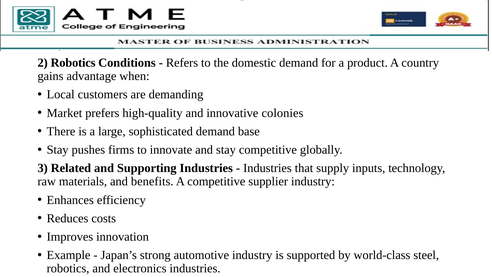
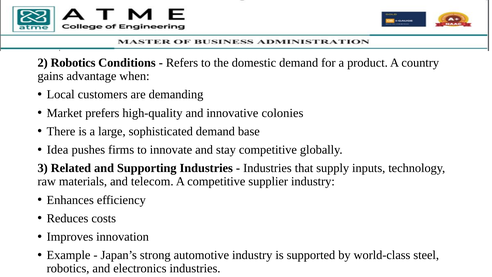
Stay at (58, 150): Stay -> Idea
benefits: benefits -> telecom
